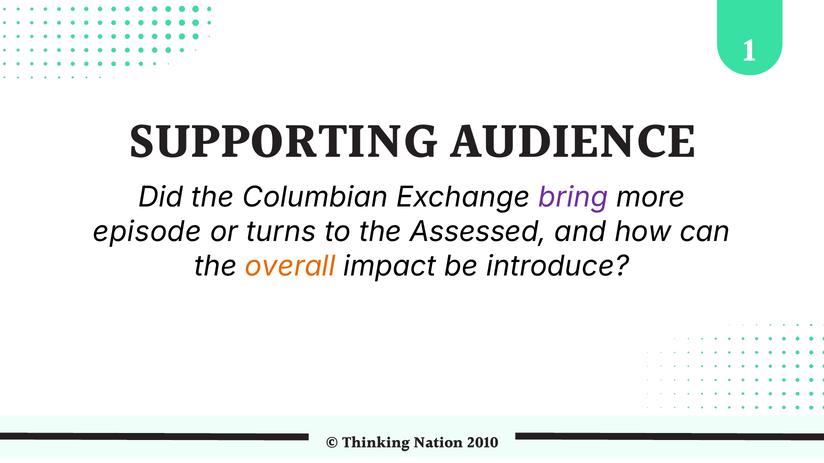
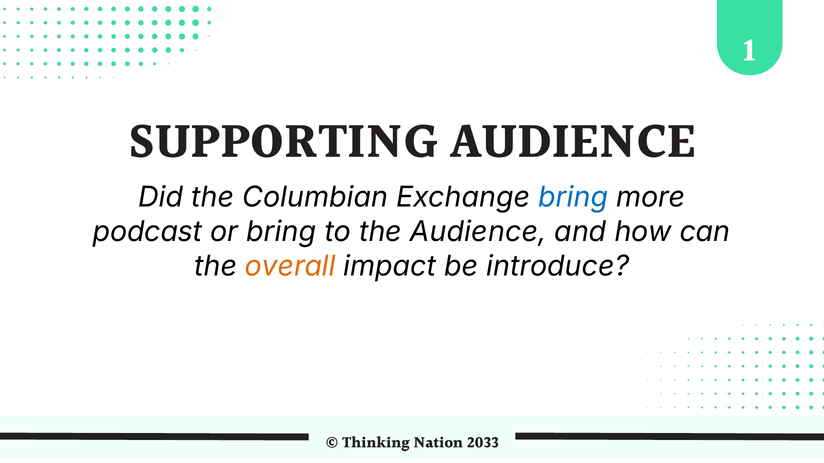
bring at (573, 198) colour: purple -> blue
episode: episode -> podcast
or turns: turns -> bring
the Assessed: Assessed -> Audience
2010: 2010 -> 2033
